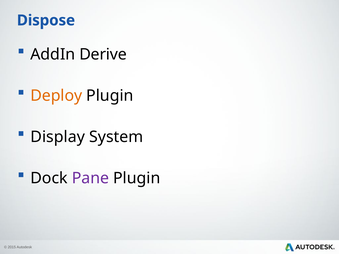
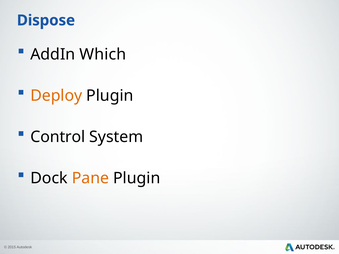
Derive: Derive -> Which
Display: Display -> Control
Pane colour: purple -> orange
